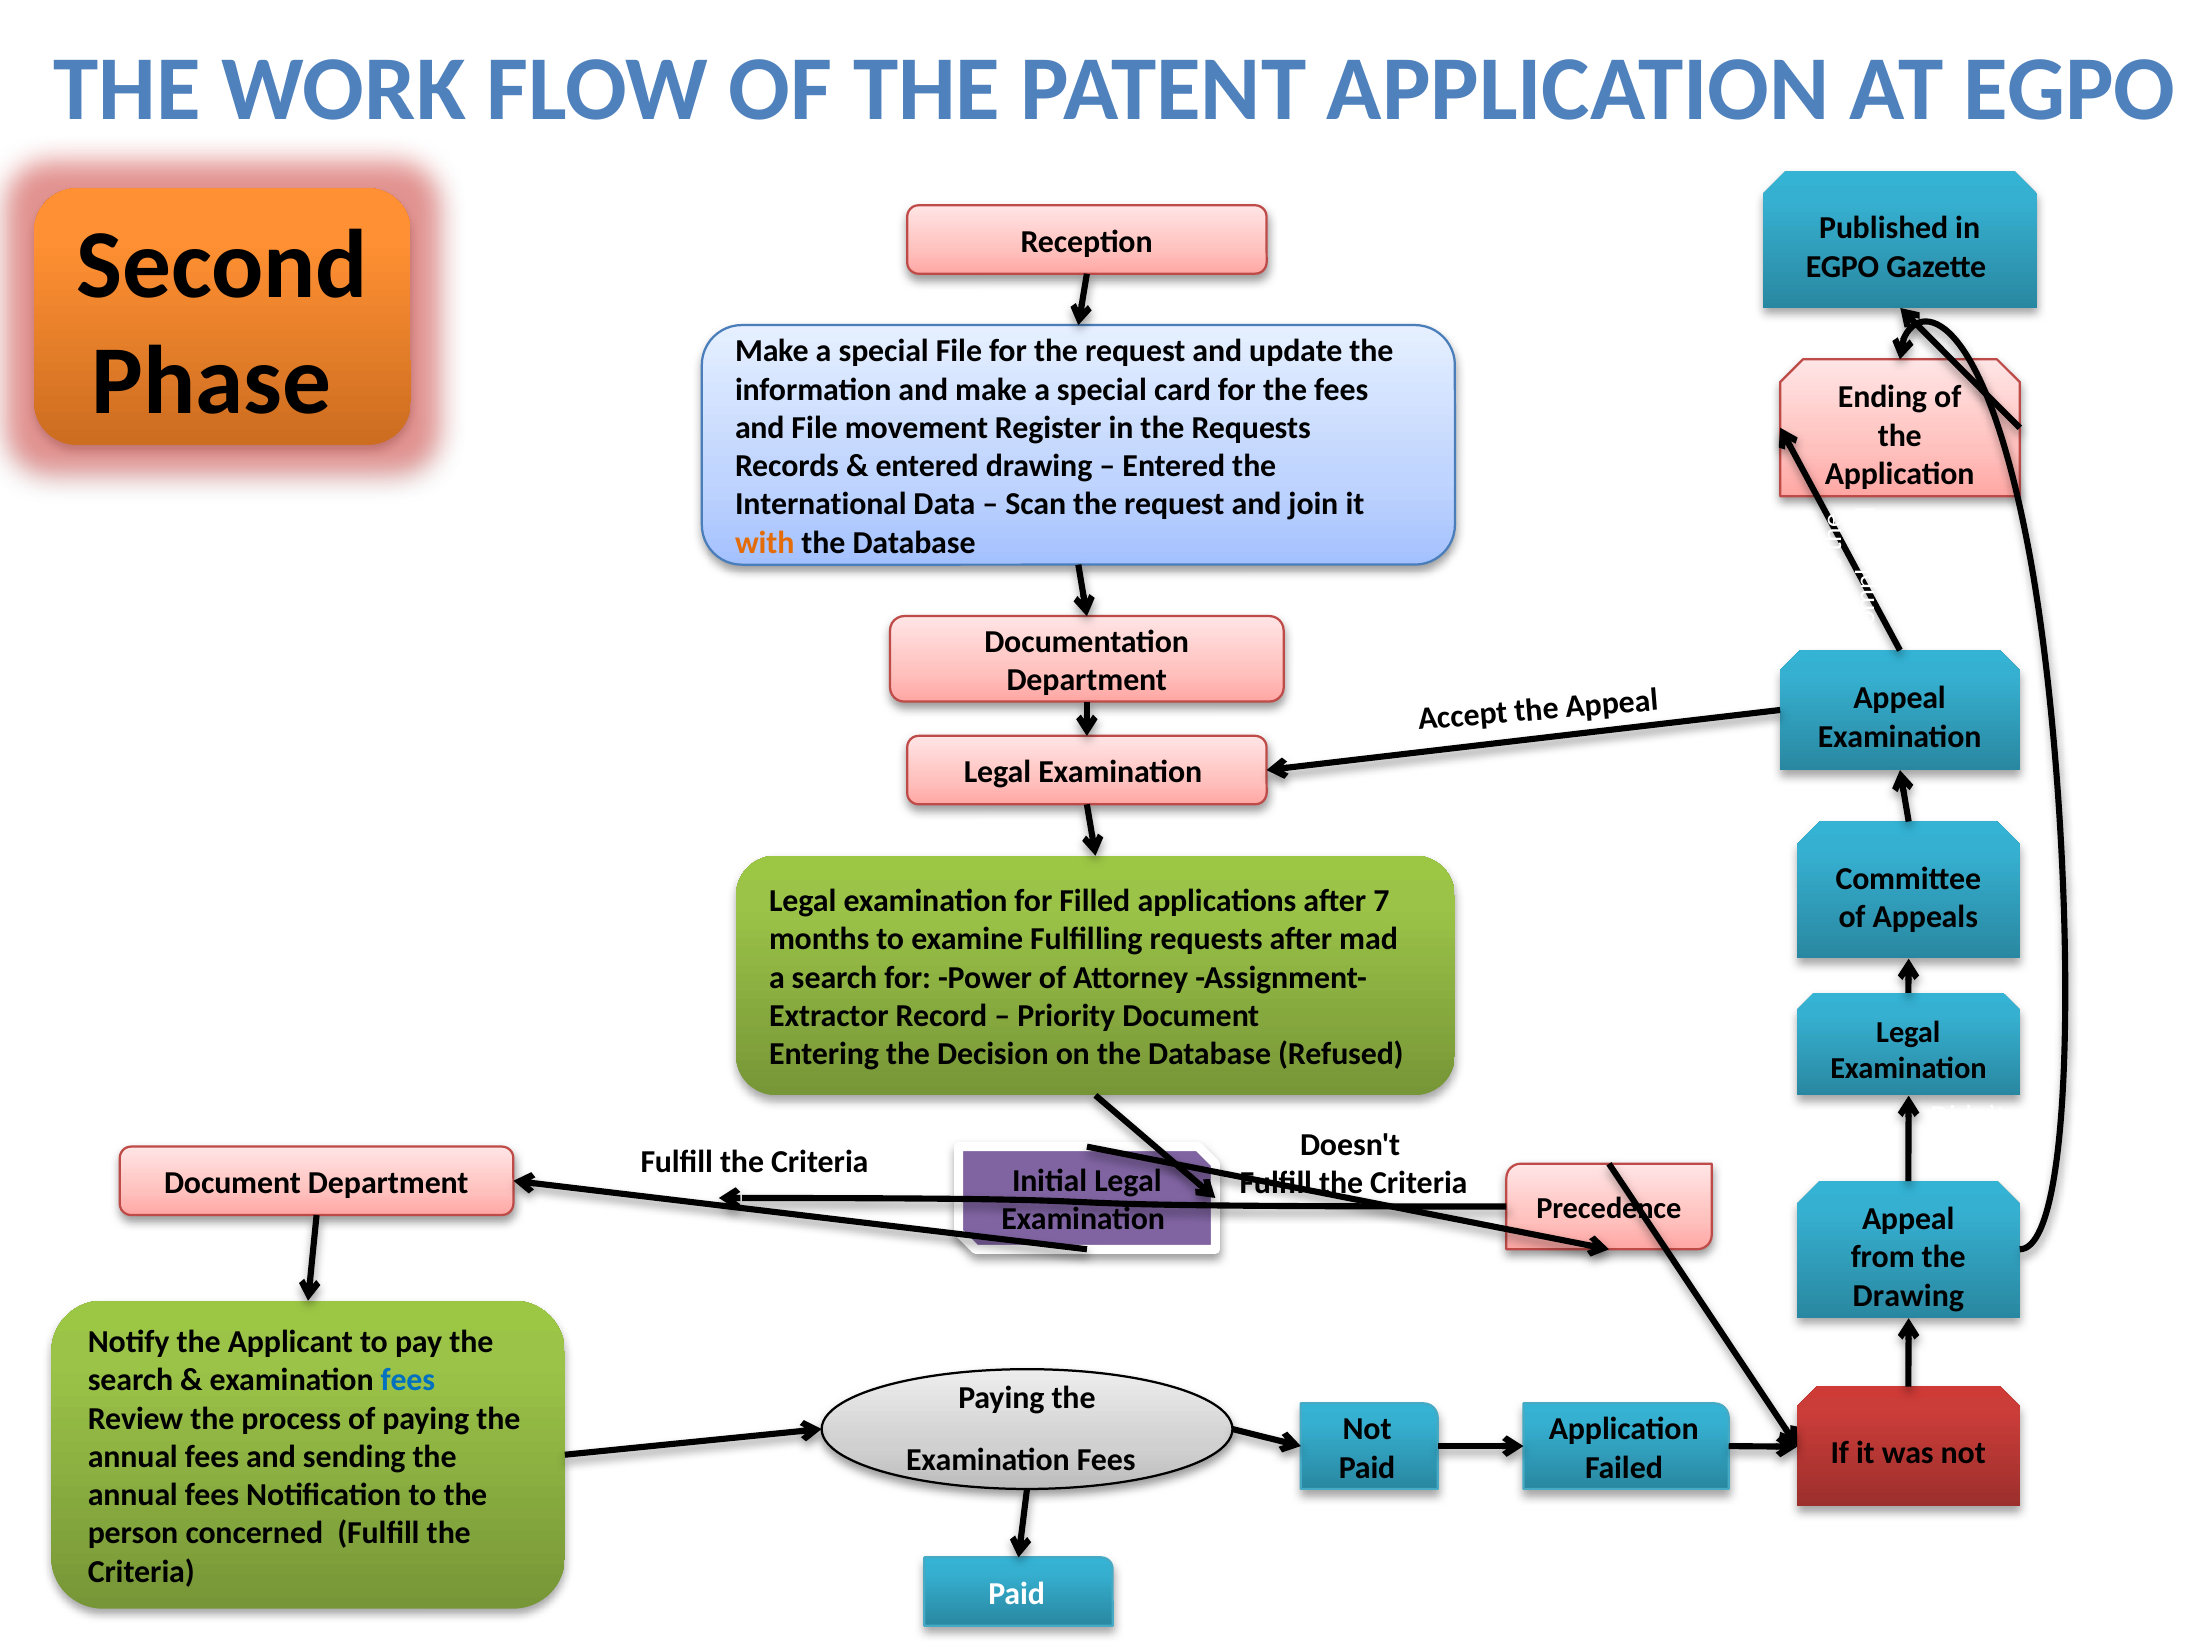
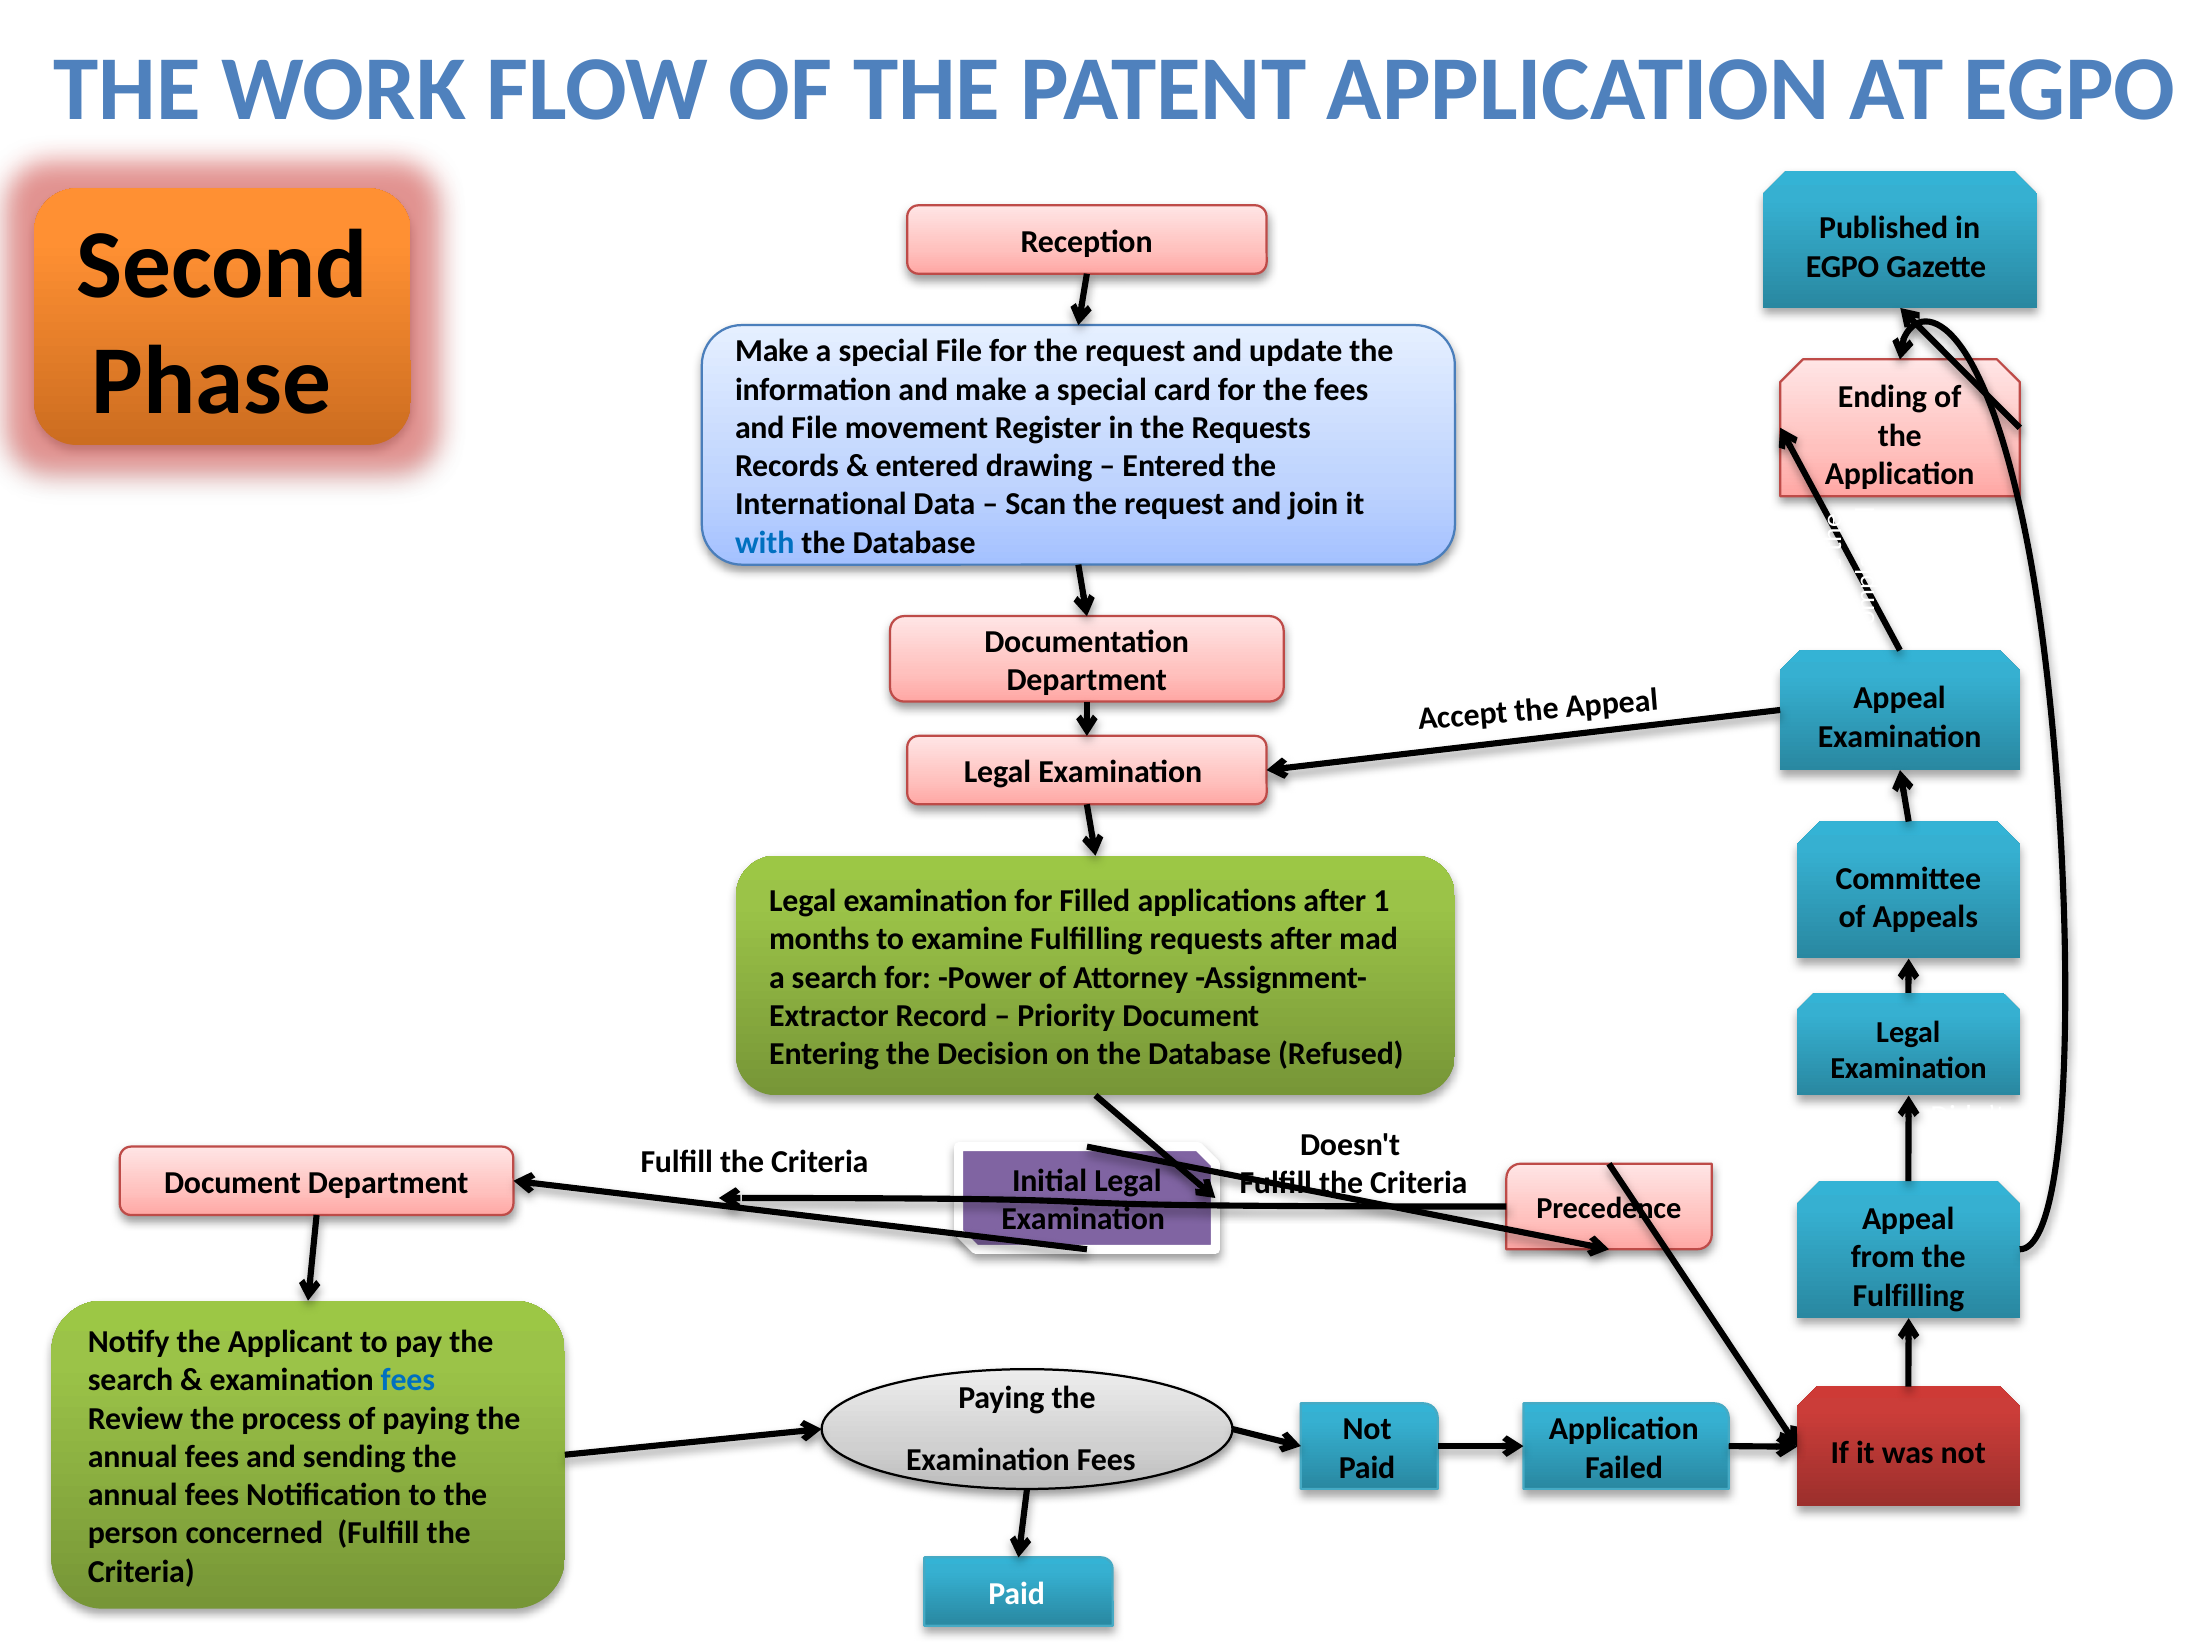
with colour: orange -> blue
7: 7 -> 1
Drawing at (1908, 1296): Drawing -> Fulfilling
